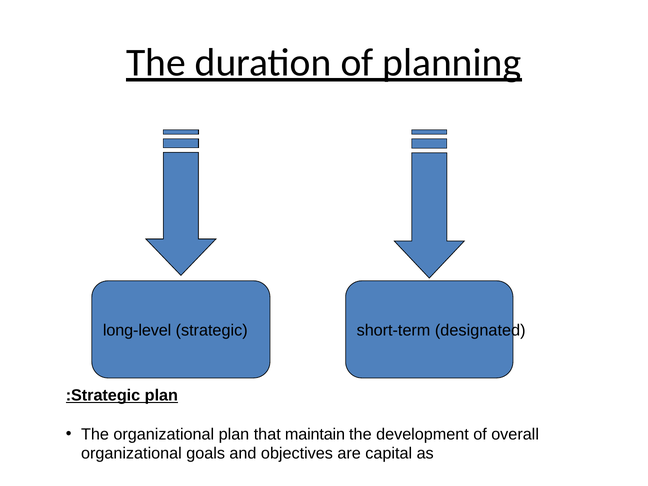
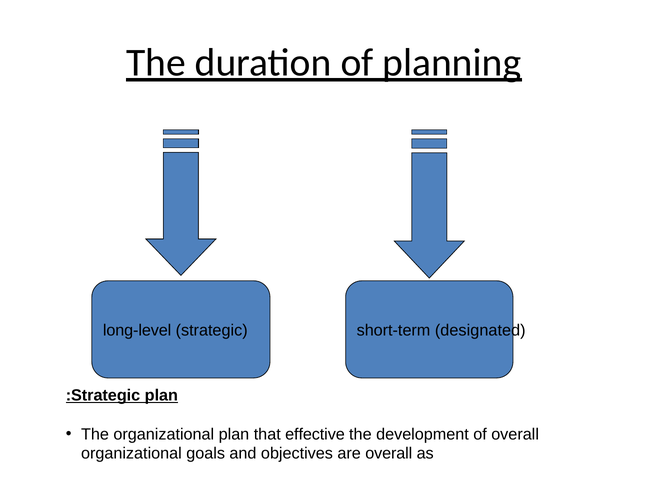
maintain: maintain -> effective
are capital: capital -> overall
